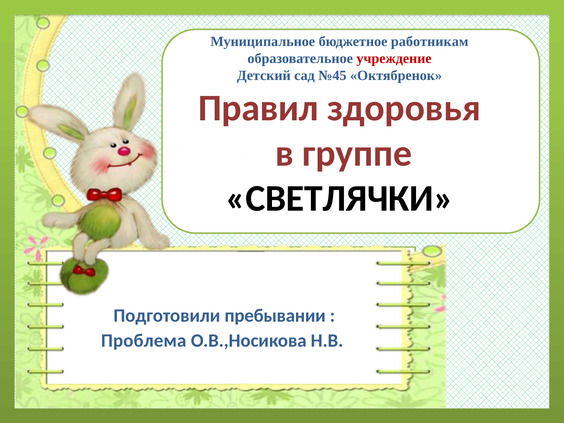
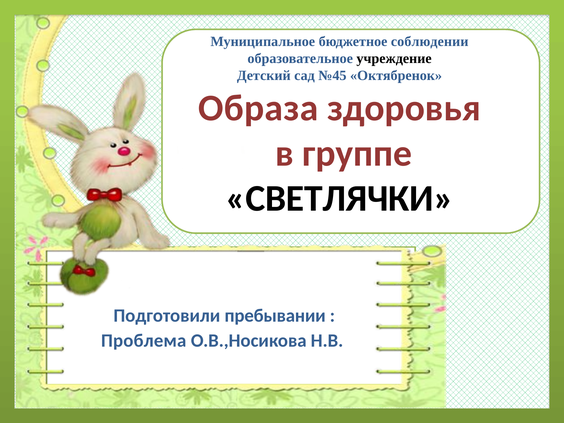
работникам: работникам -> соблюдении
учреждение colour: red -> black
Правил: Правил -> Образа
